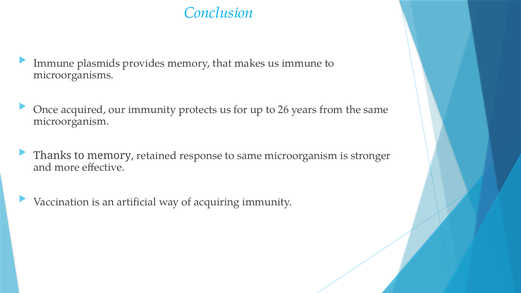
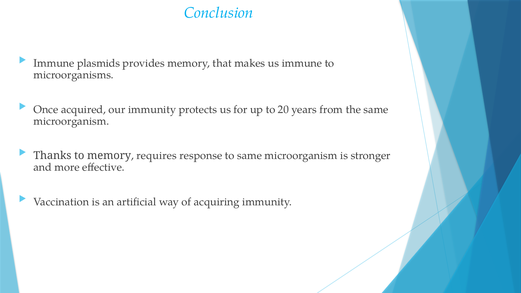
26: 26 -> 20
retained: retained -> requires
